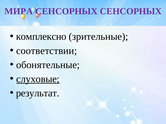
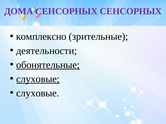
МИРА: МИРА -> ДОМА
соответствии: соответствии -> деятельности
обонятельные underline: none -> present
результат at (38, 93): результат -> слуховые
